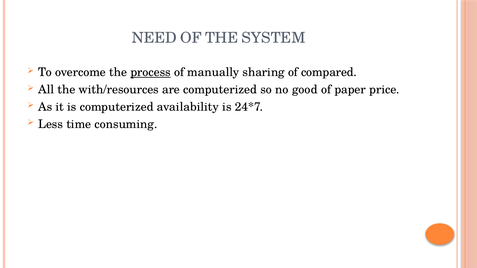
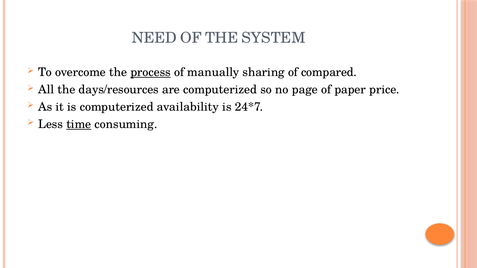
with/resources: with/resources -> days/resources
good: good -> page
time underline: none -> present
